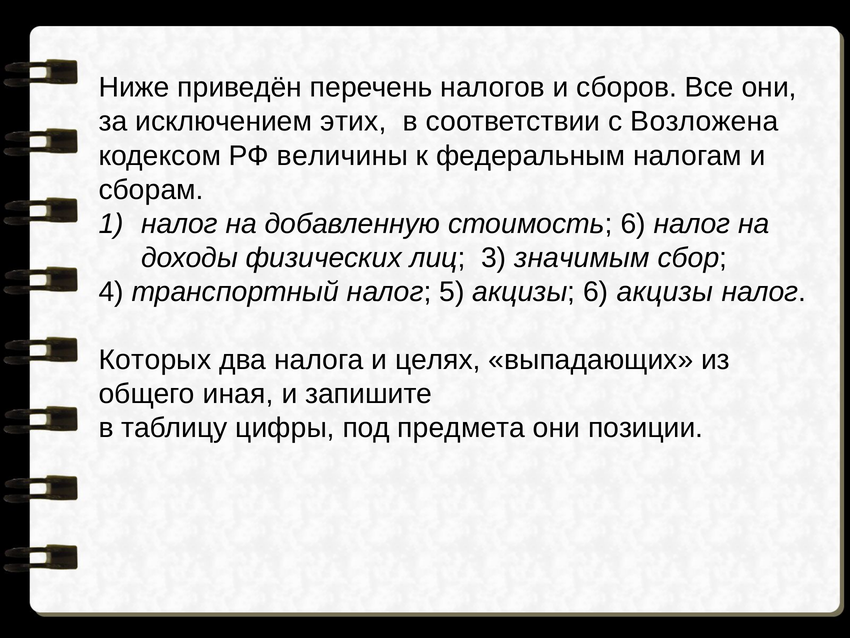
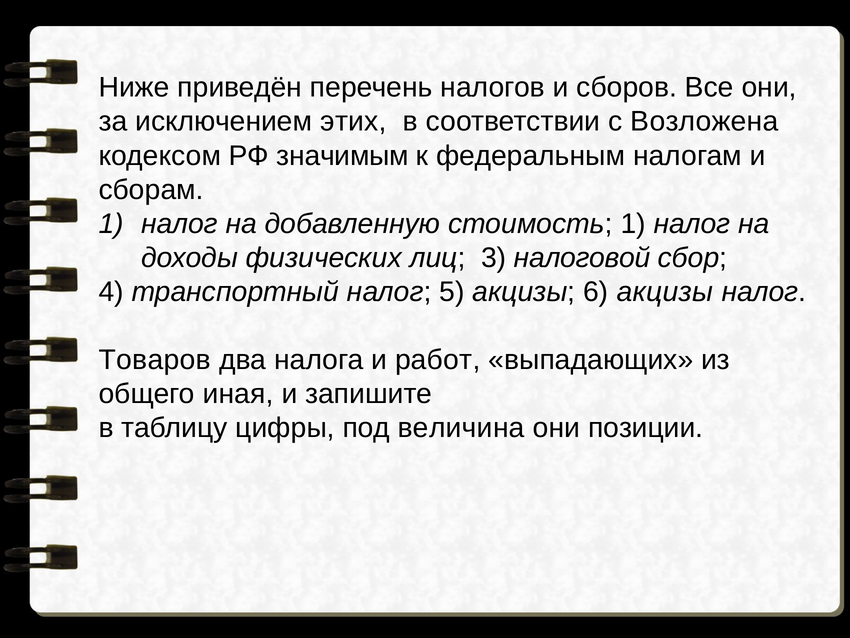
величины: величины -> значимым
стоимость 6: 6 -> 1
значимым: значимым -> налоговой
Которых: Которых -> Товаров
целях: целях -> работ
предмета: предмета -> величина
